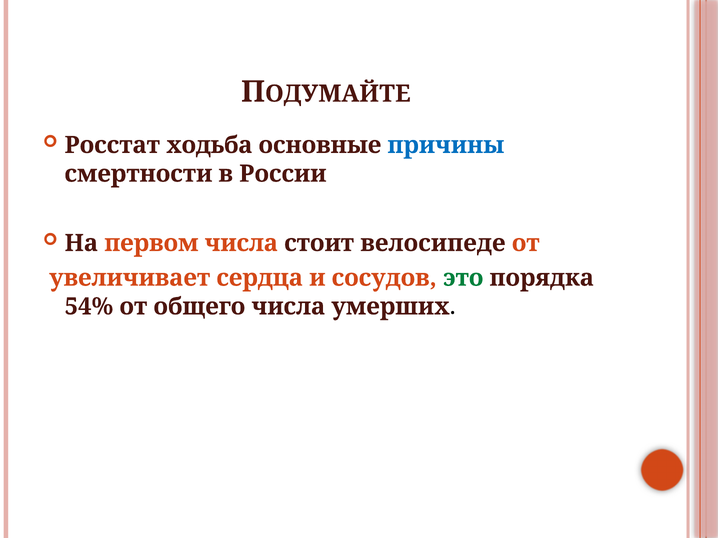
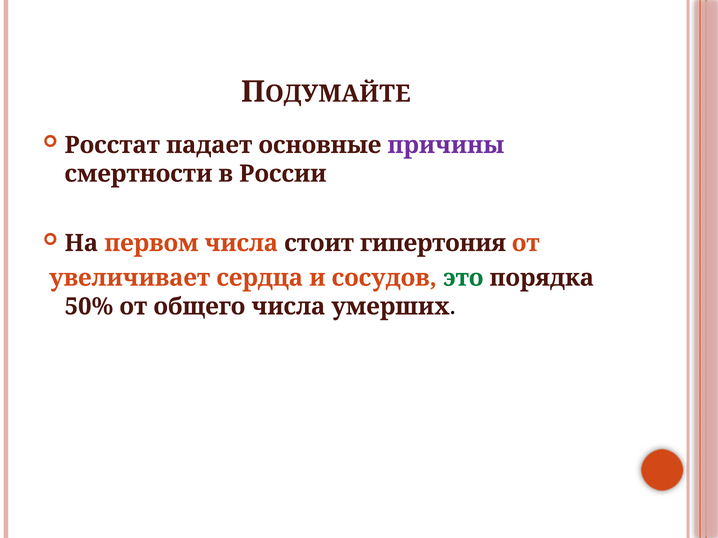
ходьба: ходьба -> падает
причины colour: blue -> purple
велосипеде: велосипеде -> гипертония
54%: 54% -> 50%
